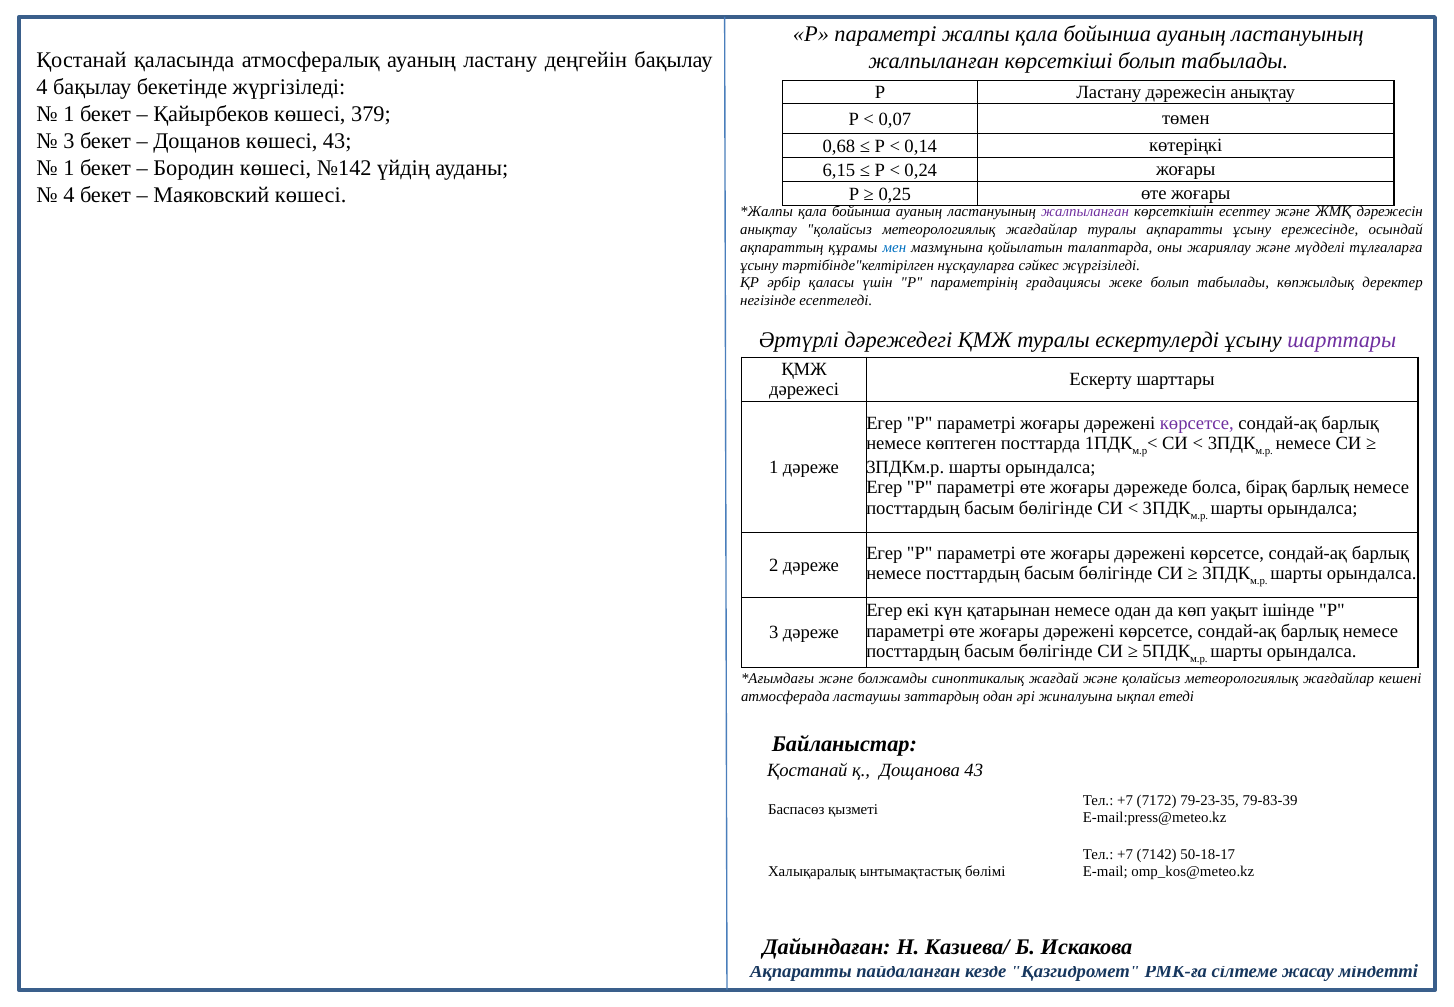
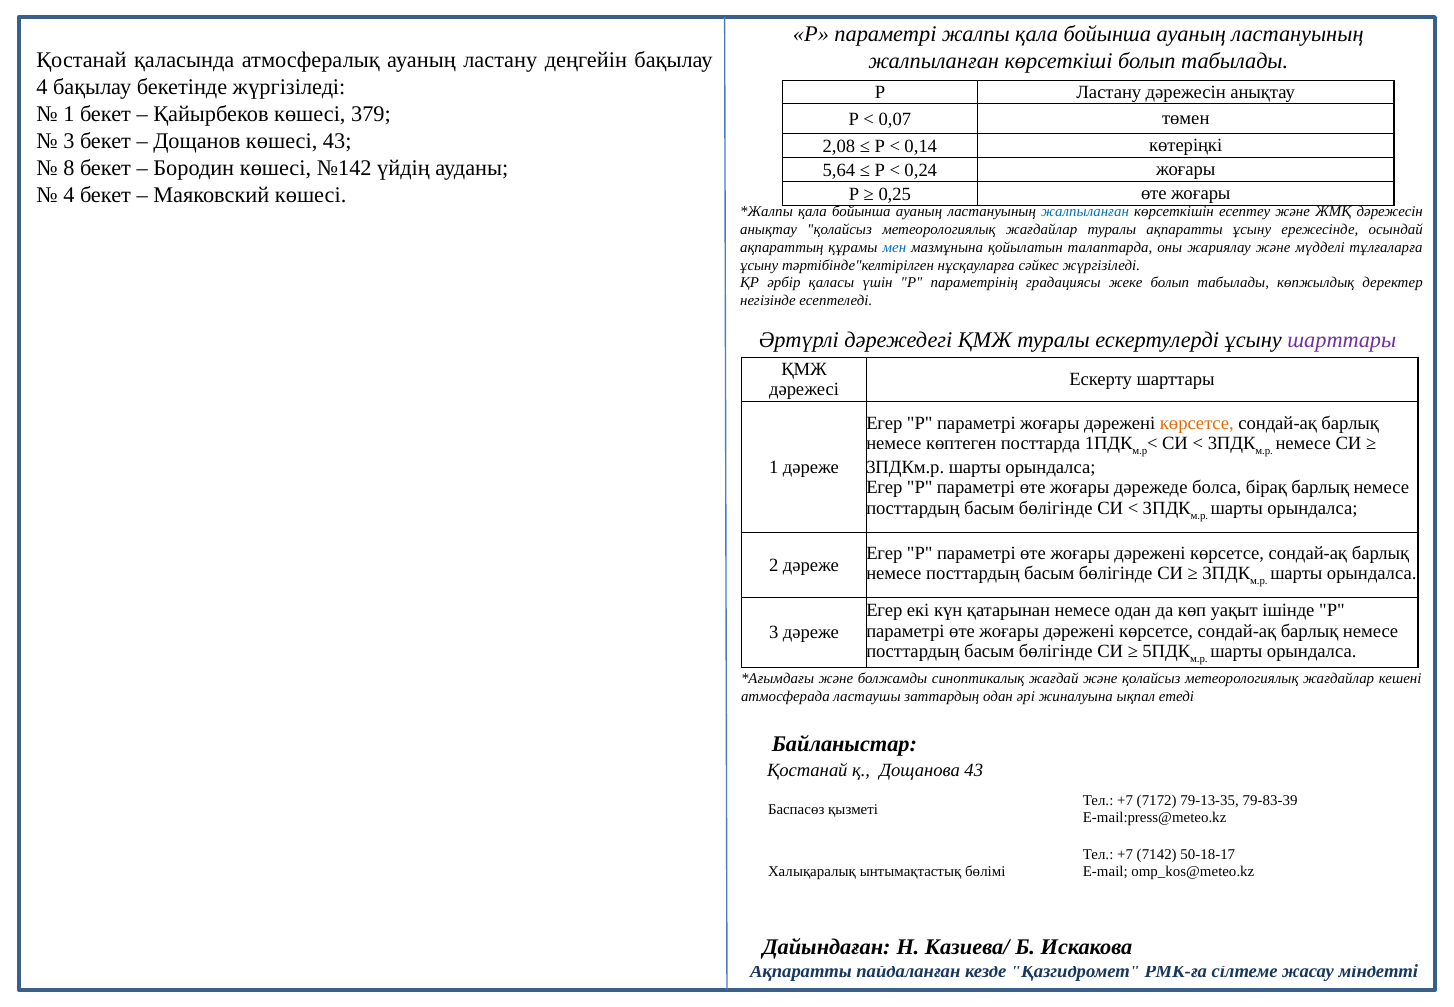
0,68: 0,68 -> 2,08
1 at (69, 168): 1 -> 8
6,15: 6,15 -> 5,64
жалпыланған at (1085, 211) colour: purple -> blue
көрсетсе at (1197, 423) colour: purple -> orange
79-23-35: 79-23-35 -> 79-13-35
